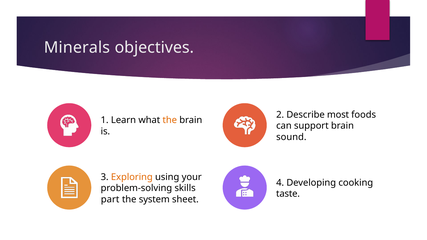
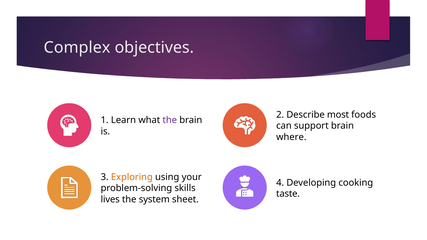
Minerals: Minerals -> Complex
the at (170, 120) colour: orange -> purple
sound: sound -> where
part: part -> lives
